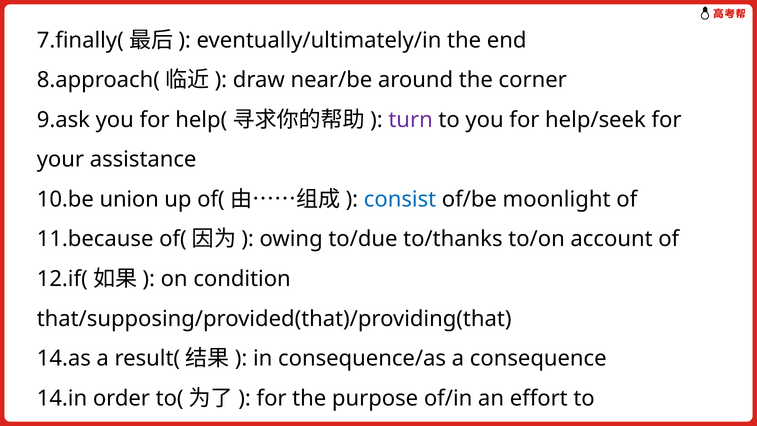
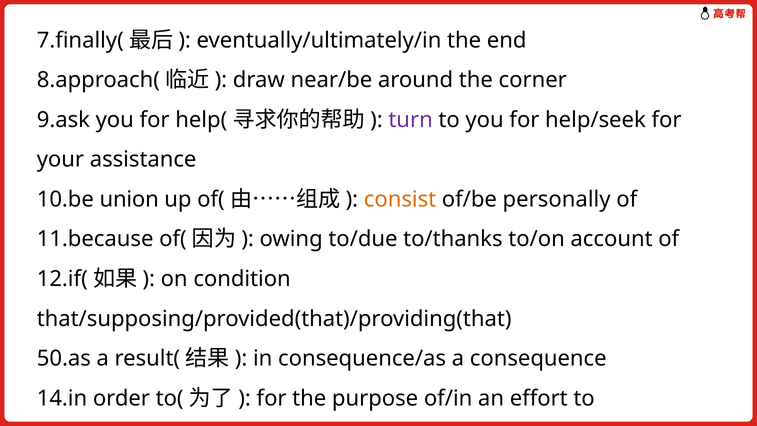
consist colour: blue -> orange
moonlight: moonlight -> personally
14.as: 14.as -> 50.as
